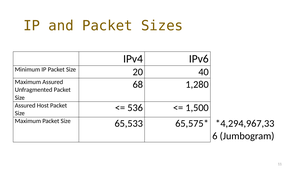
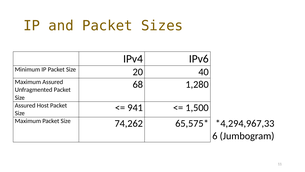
536: 536 -> 941
65,533: 65,533 -> 74,262
